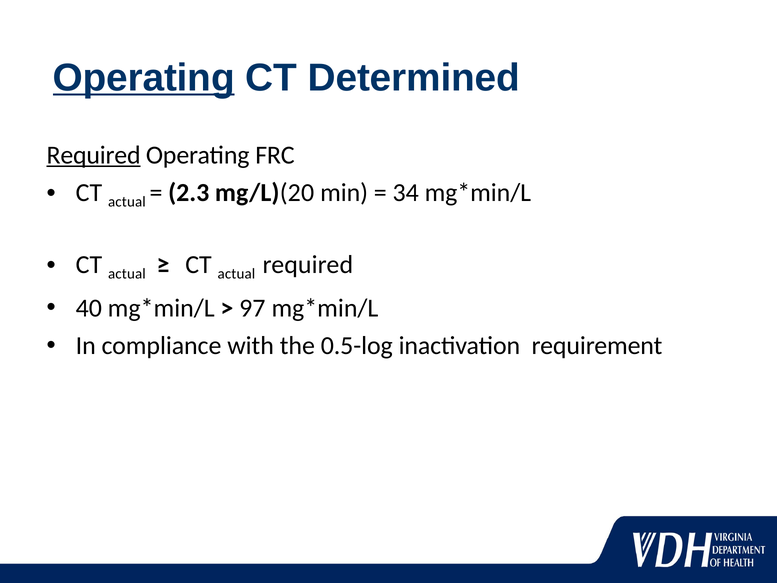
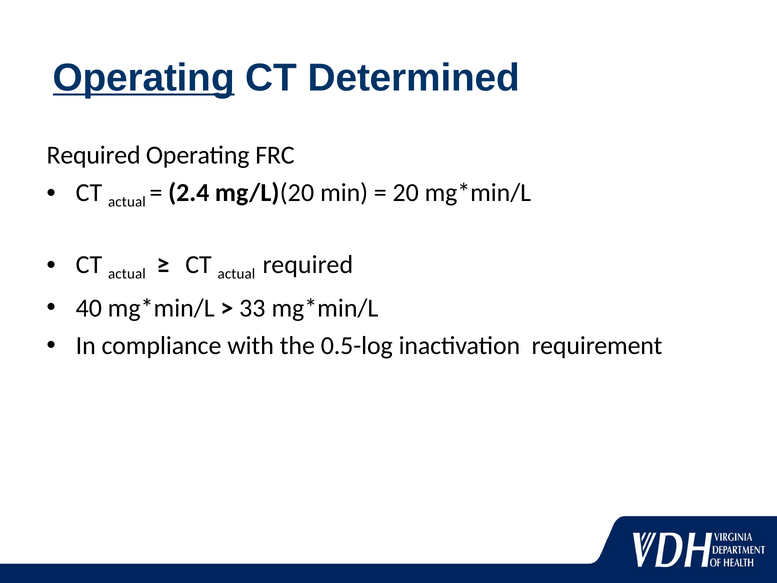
Required at (94, 155) underline: present -> none
2.3: 2.3 -> 2.4
34: 34 -> 20
97: 97 -> 33
